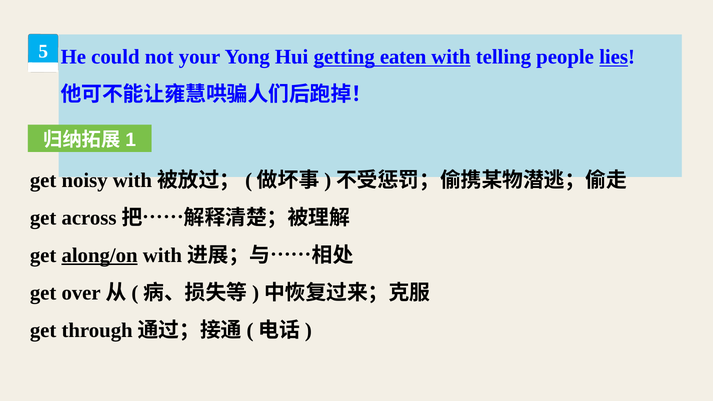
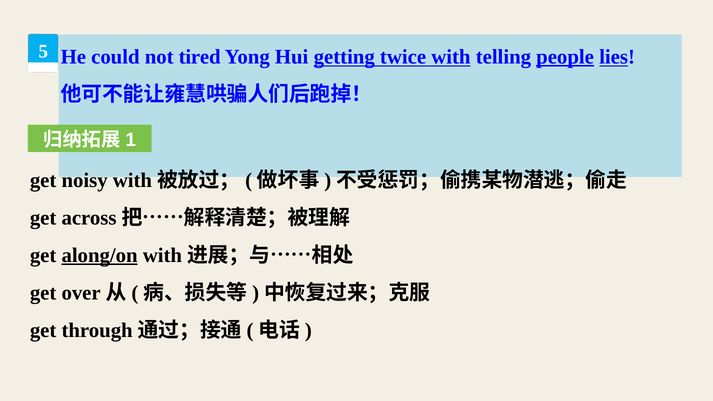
your: your -> tired
eaten: eaten -> twice
people underline: none -> present
